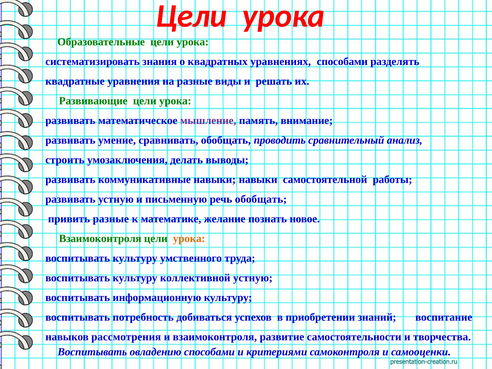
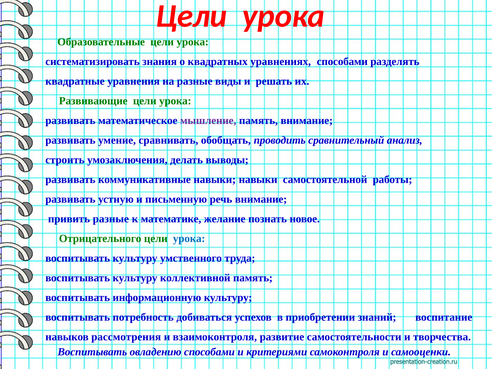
речь обобщать: обобщать -> внимание
Взаимоконтроля at (100, 239): Взаимоконтроля -> Отрицательного
урока at (189, 239) colour: orange -> blue
коллективной устную: устную -> память
